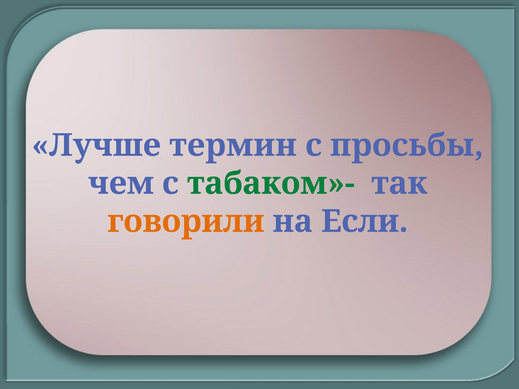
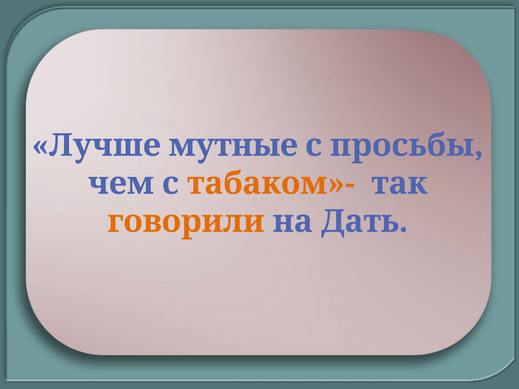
термин: термин -> мутные
табаком»- colour: green -> orange
Если: Если -> Дать
